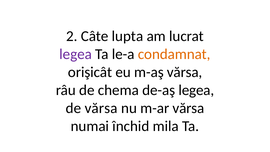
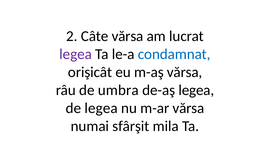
Câte lupta: lupta -> vărsa
condamnat colour: orange -> blue
chema: chema -> umbra
de vărsa: vărsa -> legea
închid: închid -> sfârşit
